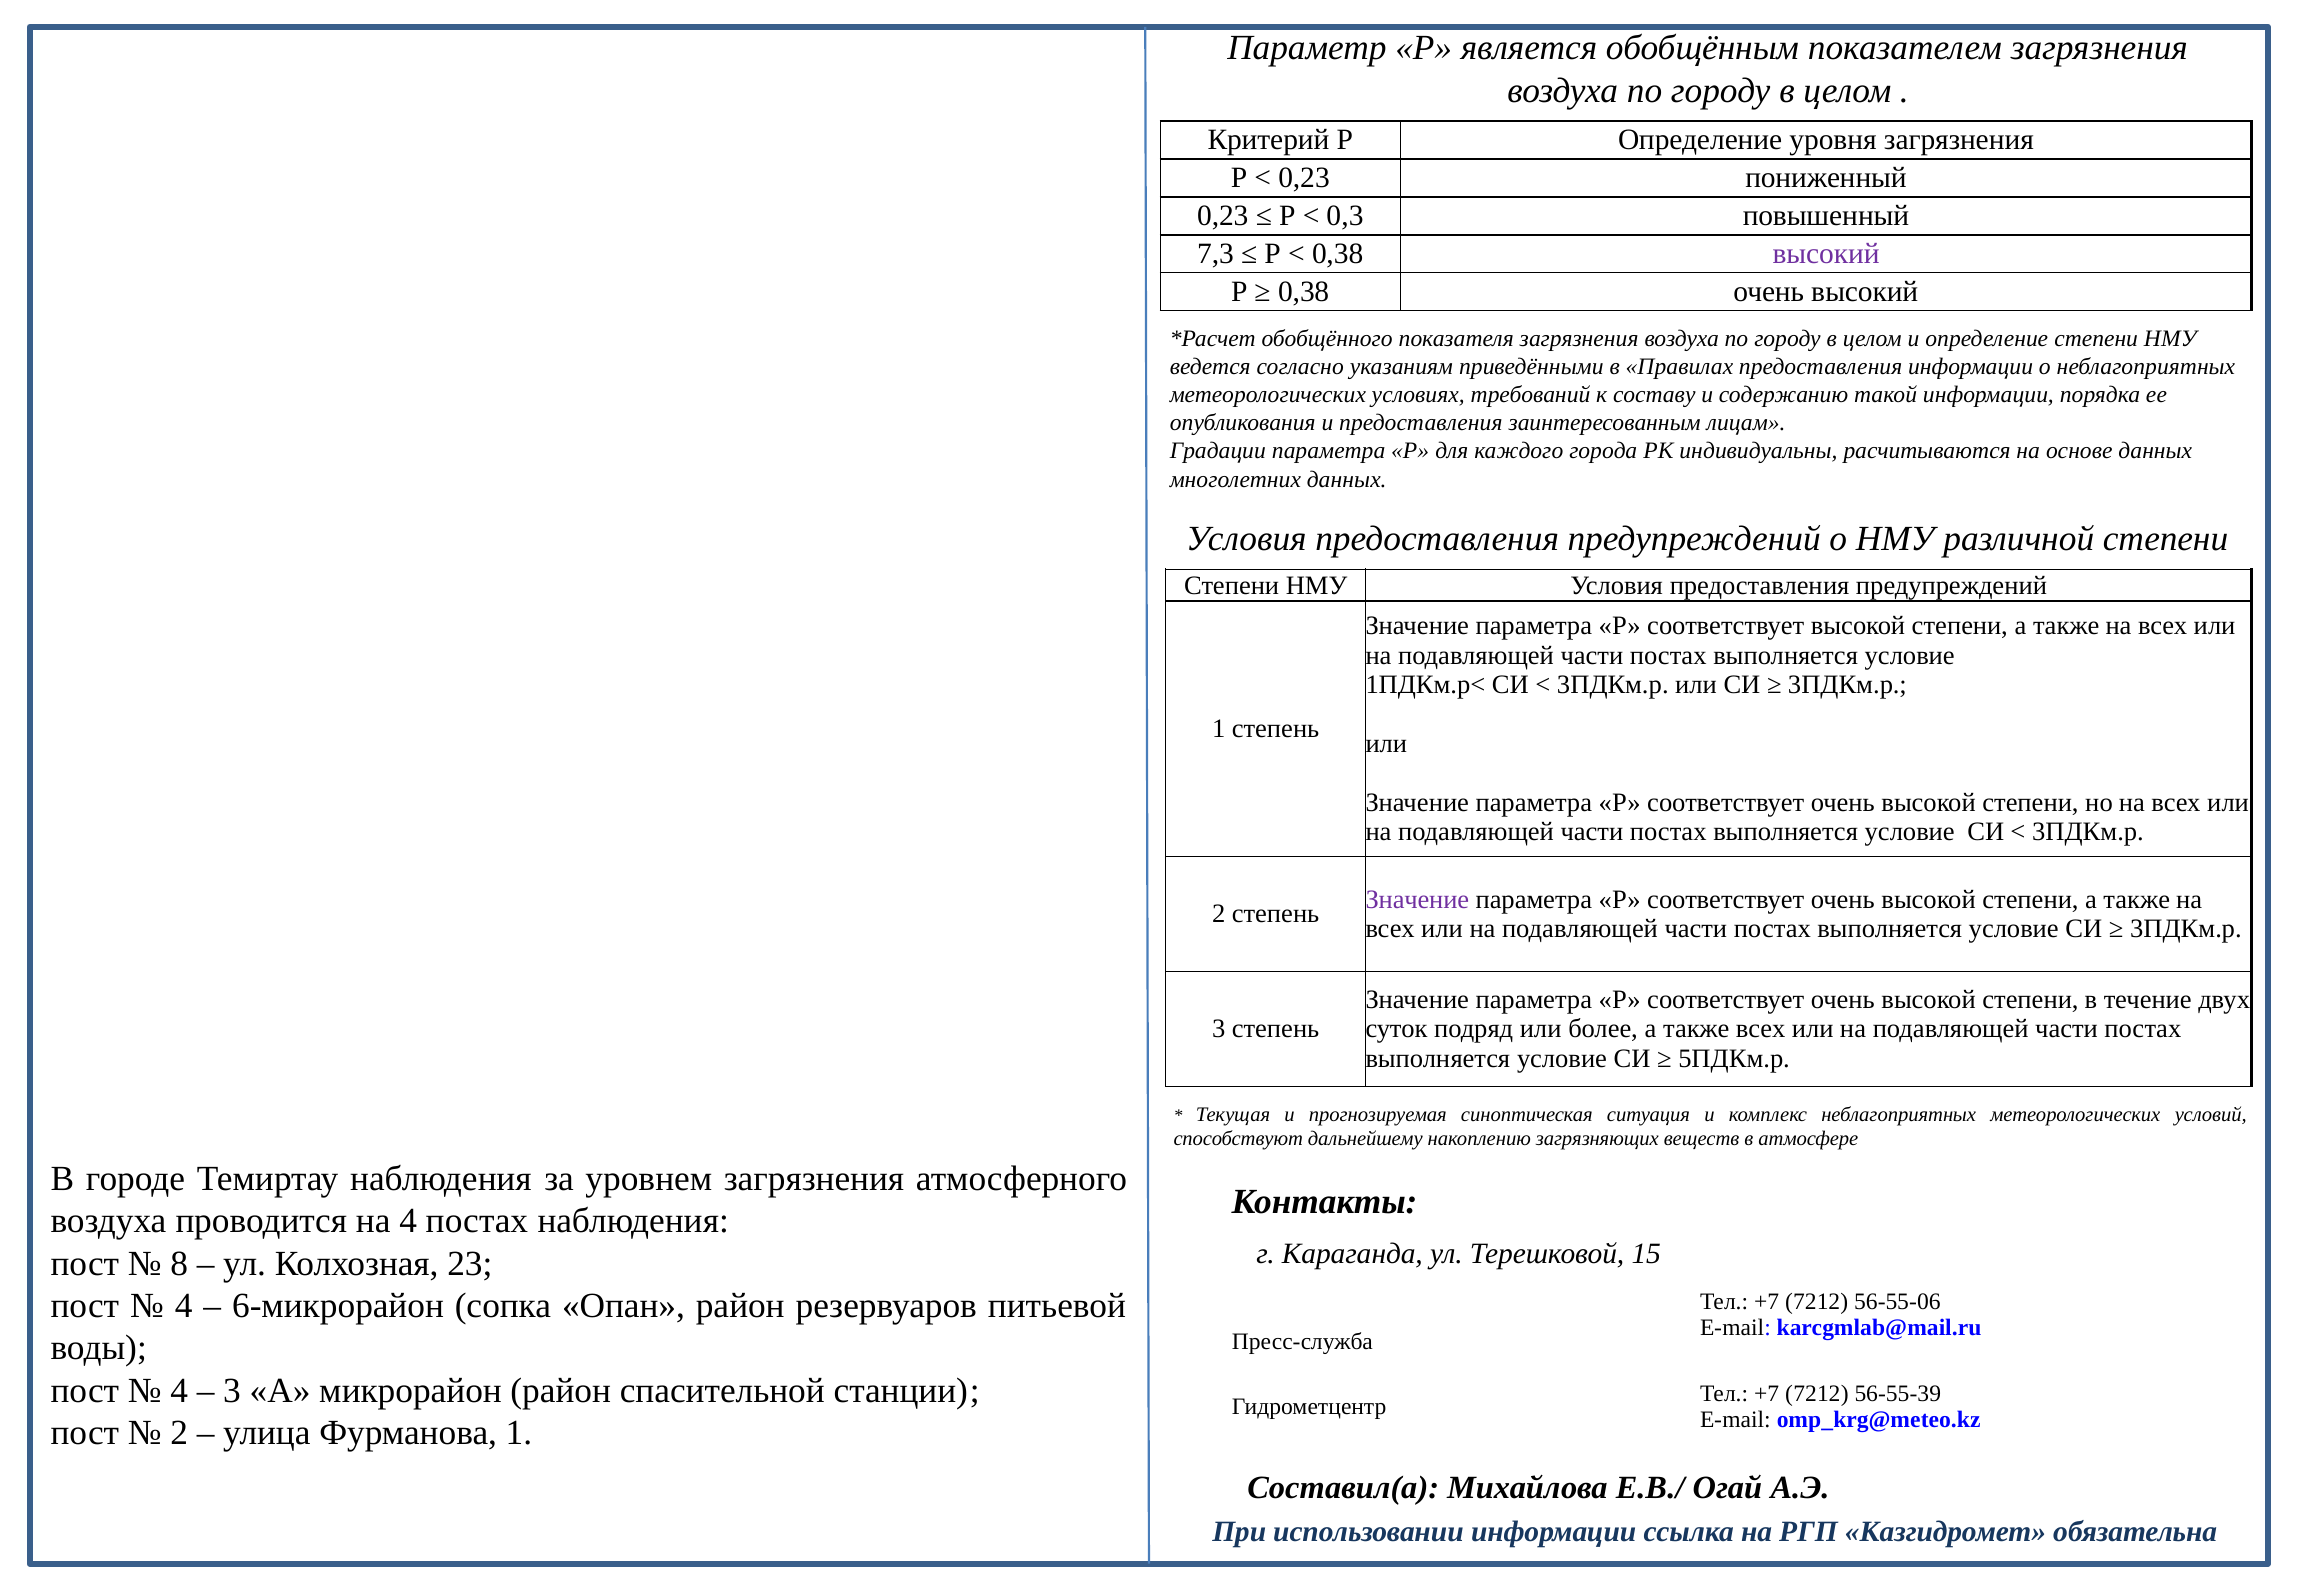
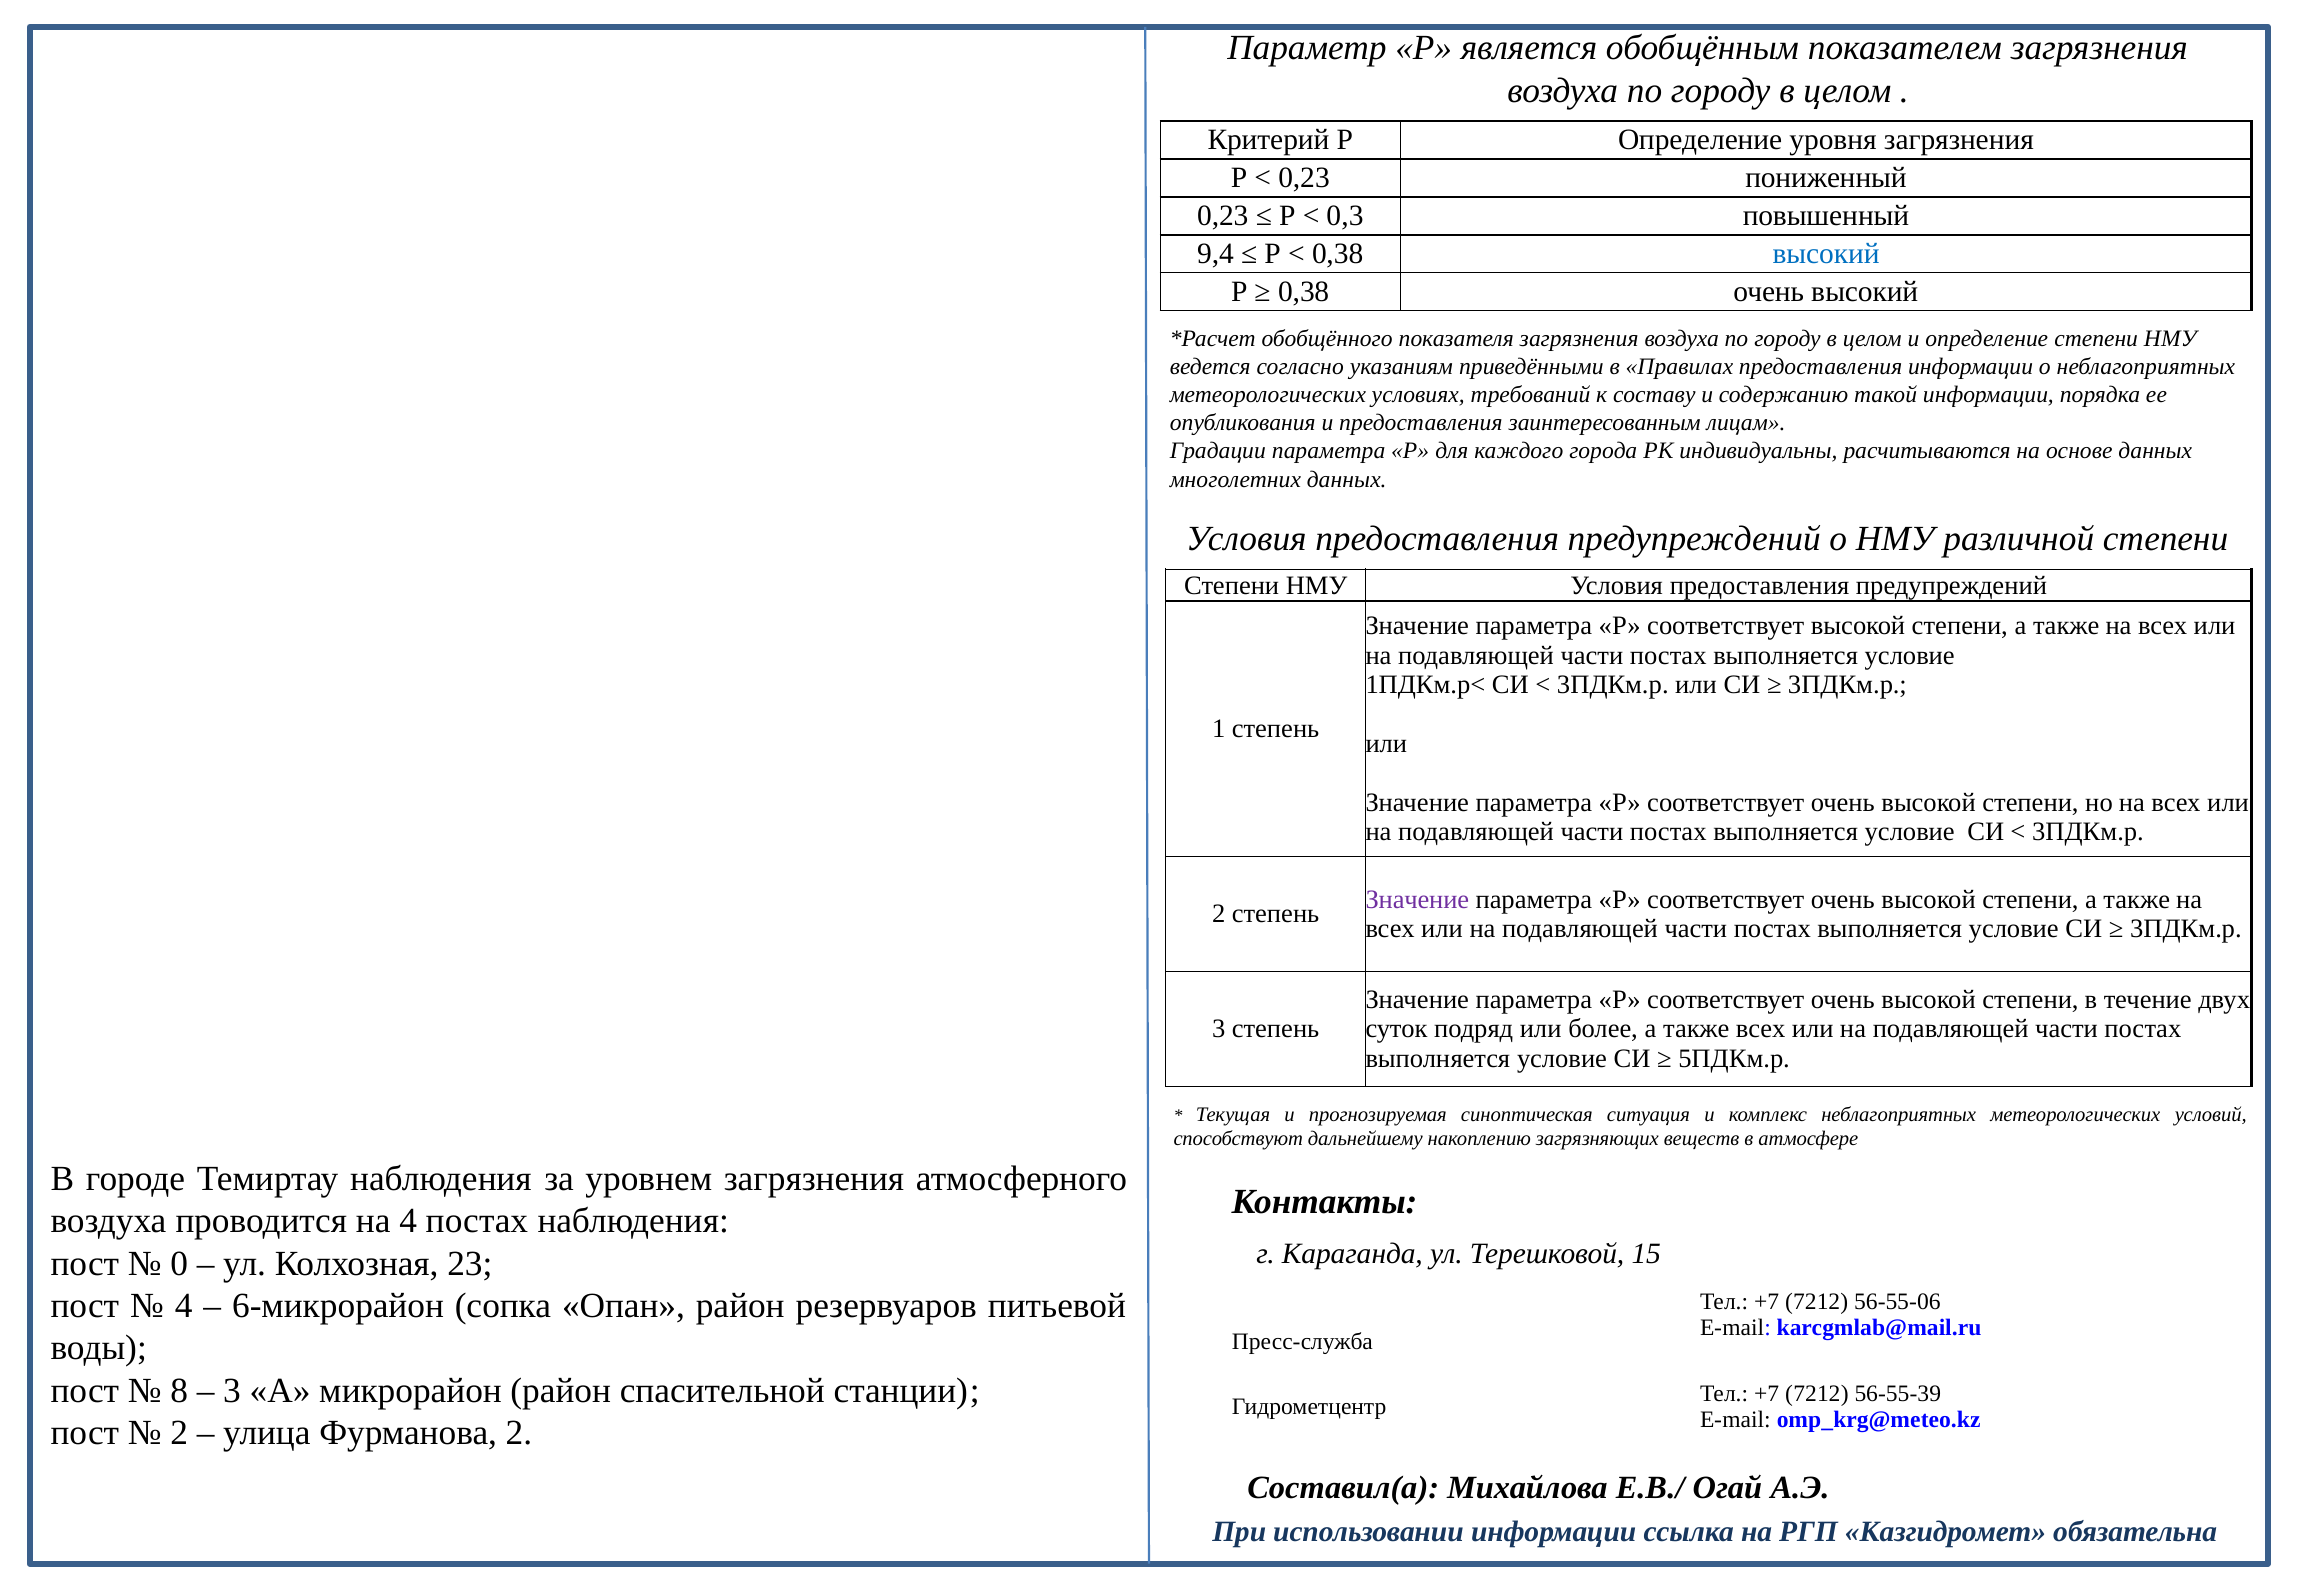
7,3: 7,3 -> 9,4
высокий at (1826, 254) colour: purple -> blue
8: 8 -> 0
4 at (179, 1391): 4 -> 8
Фурманова 1: 1 -> 2
